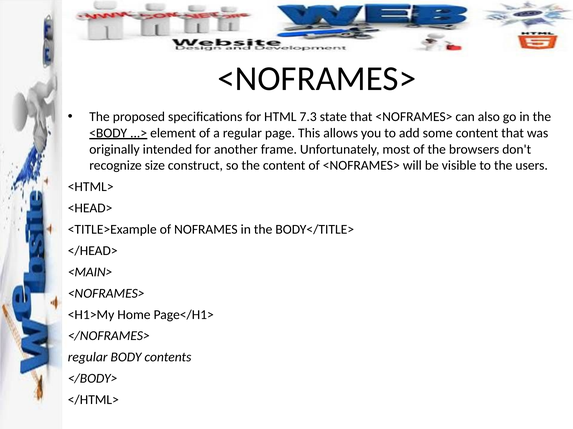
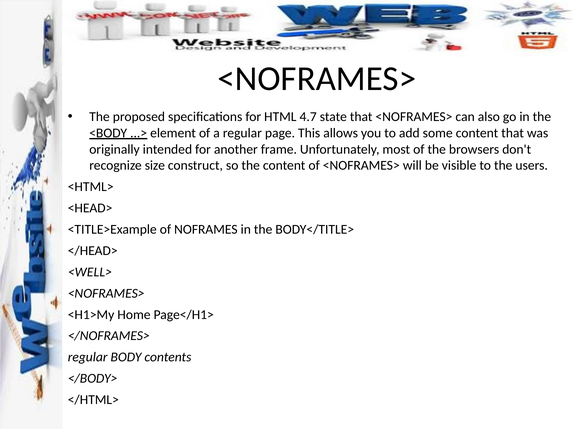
7.3: 7.3 -> 4.7
<MAIN>: <MAIN> -> <WELL>
